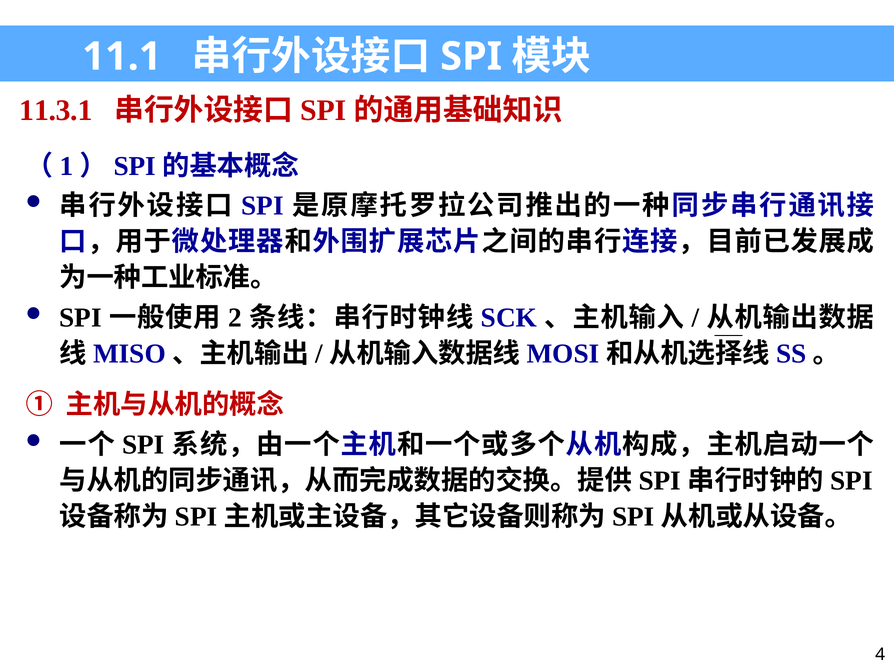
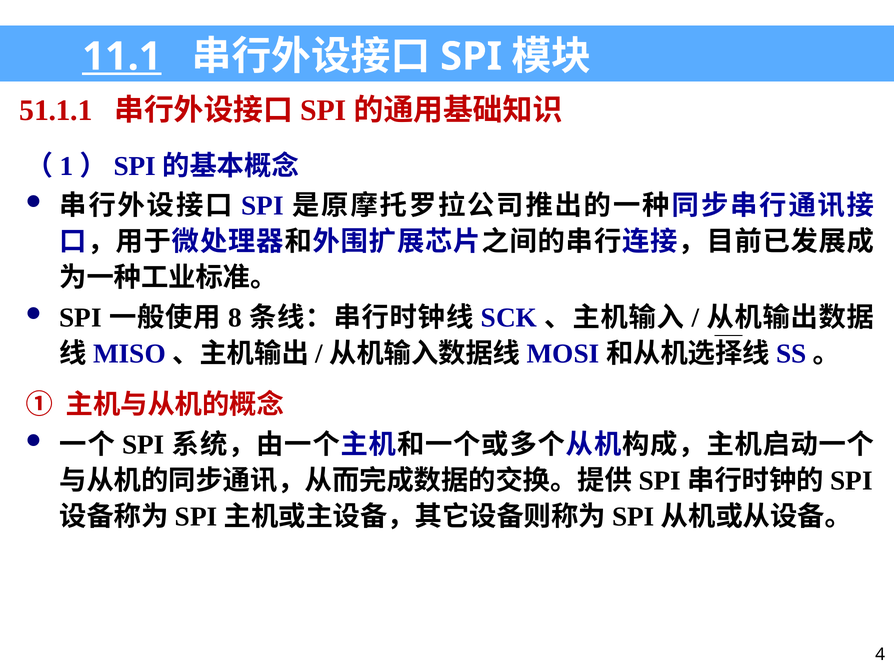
11.1 underline: none -> present
11.3.1: 11.3.1 -> 51.1.1
2: 2 -> 8
